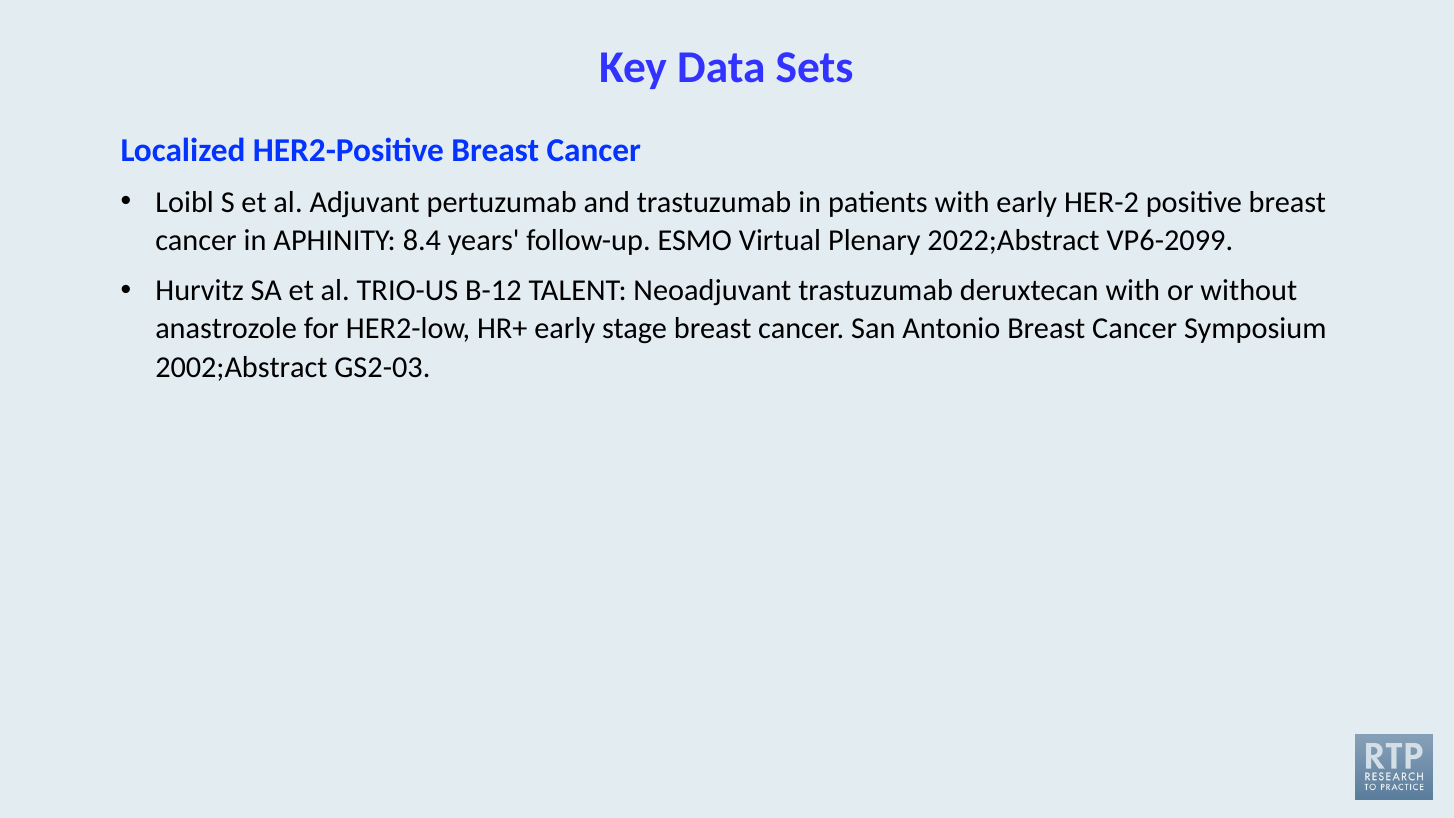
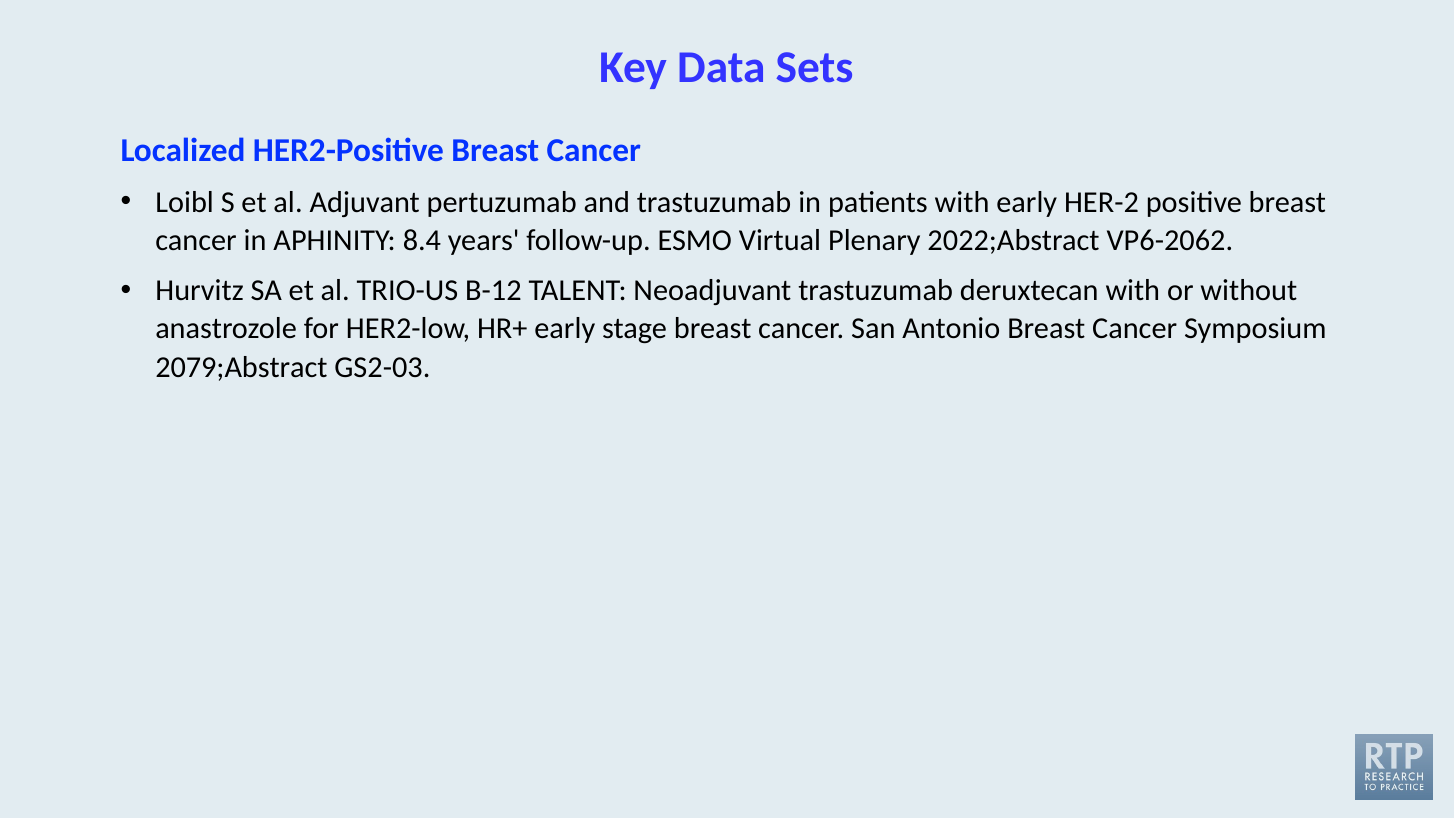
VP6-2099: VP6-2099 -> VP6-2062
2002;Abstract: 2002;Abstract -> 2079;Abstract
